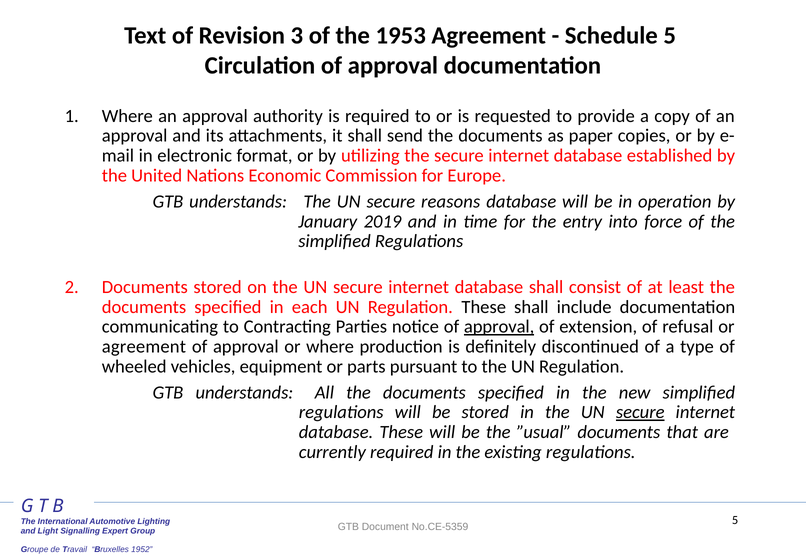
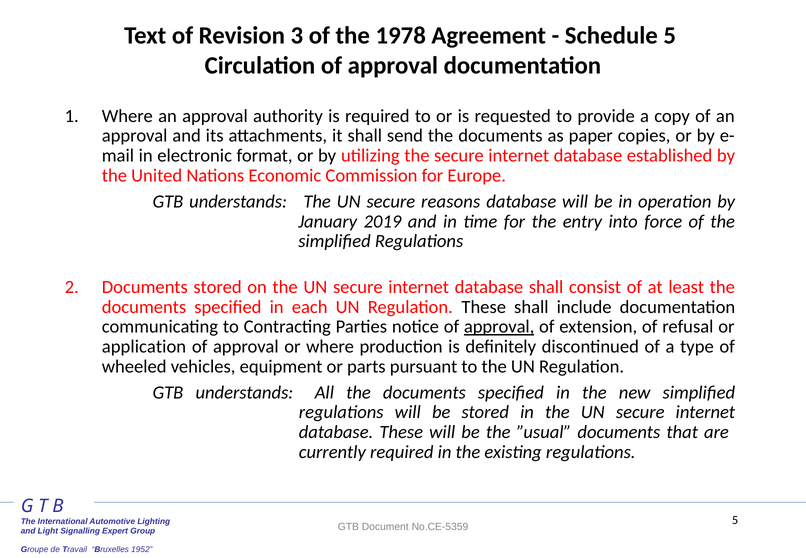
1953: 1953 -> 1978
agreement at (144, 347): agreement -> application
secure at (640, 412) underline: present -> none
